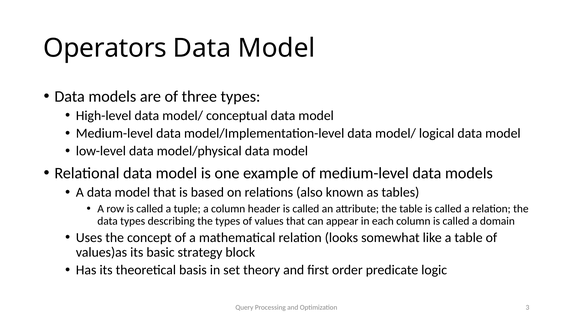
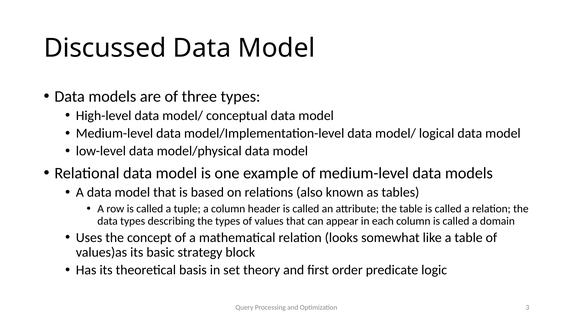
Operators: Operators -> Discussed
